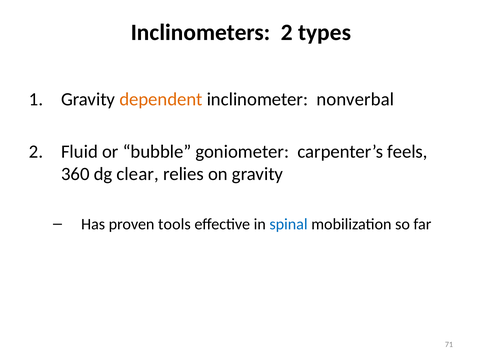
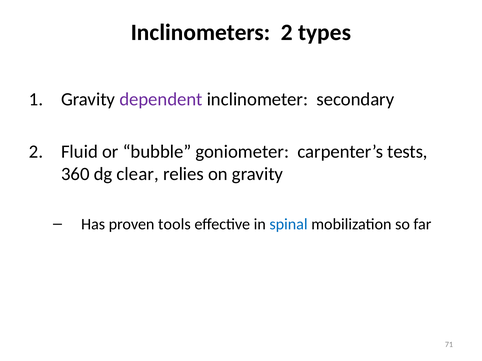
dependent colour: orange -> purple
nonverbal: nonverbal -> secondary
feels: feels -> tests
